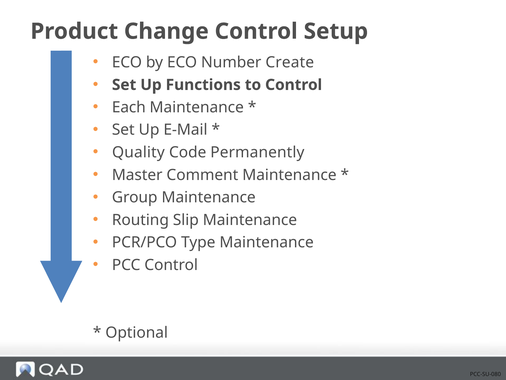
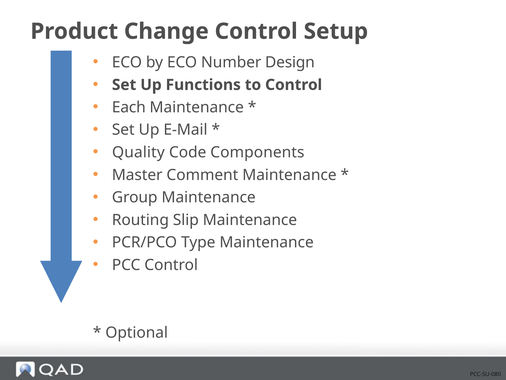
Create: Create -> Design
Permanently: Permanently -> Components
